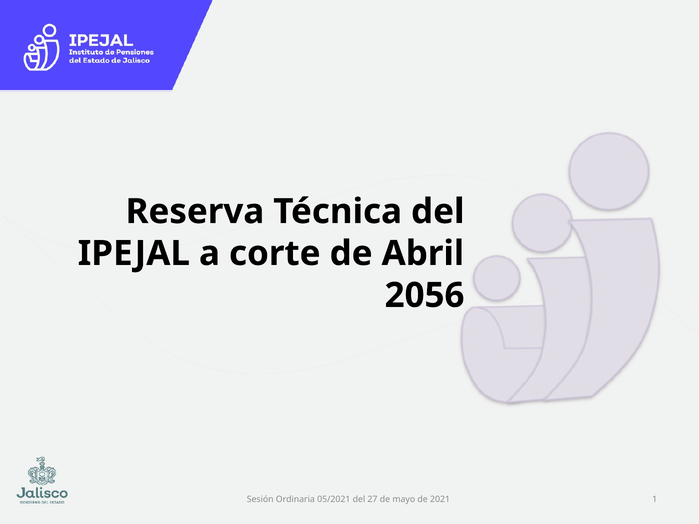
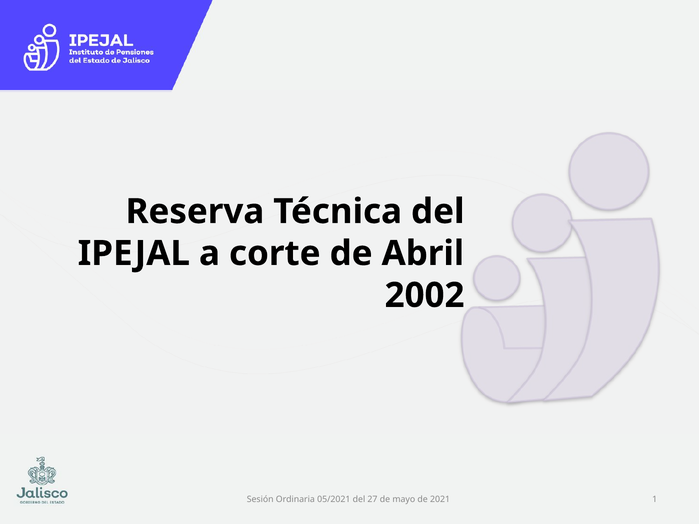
2056: 2056 -> 2002
